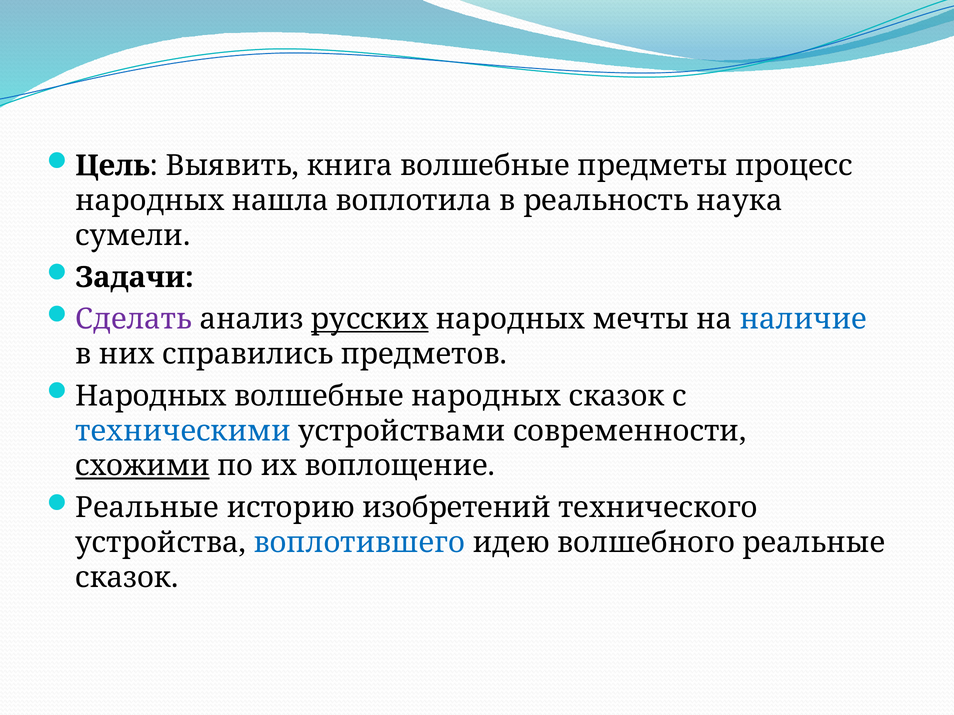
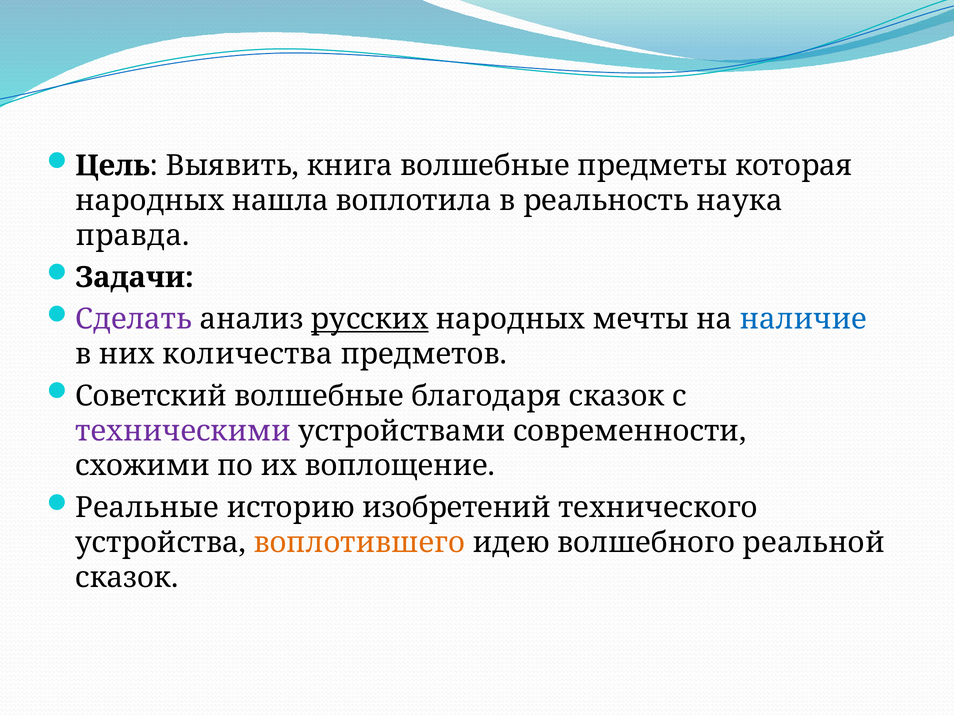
процесс: процесс -> которая
сумели: сумели -> правда
справились: справились -> количества
Народных at (151, 396): Народных -> Советский
волшебные народных: народных -> благодаря
техническими colour: blue -> purple
схожими underline: present -> none
воплотившего colour: blue -> orange
волшебного реальные: реальные -> реальной
